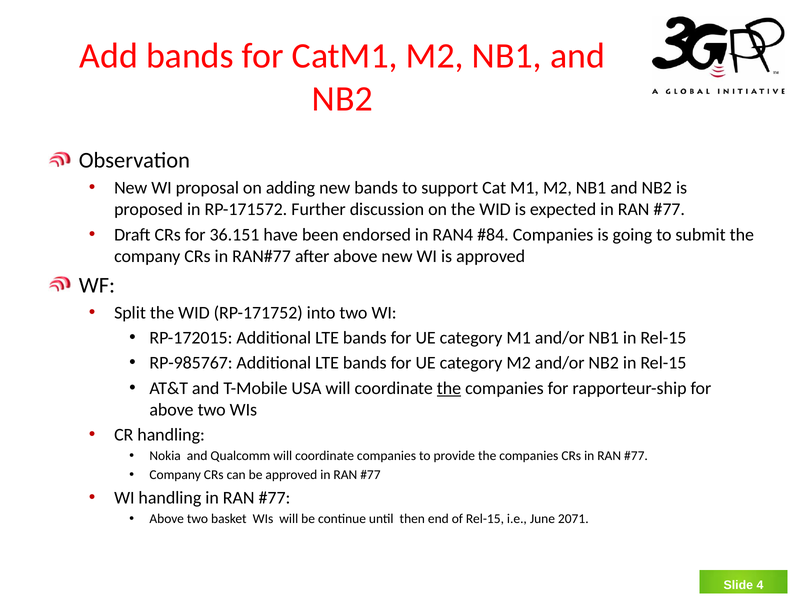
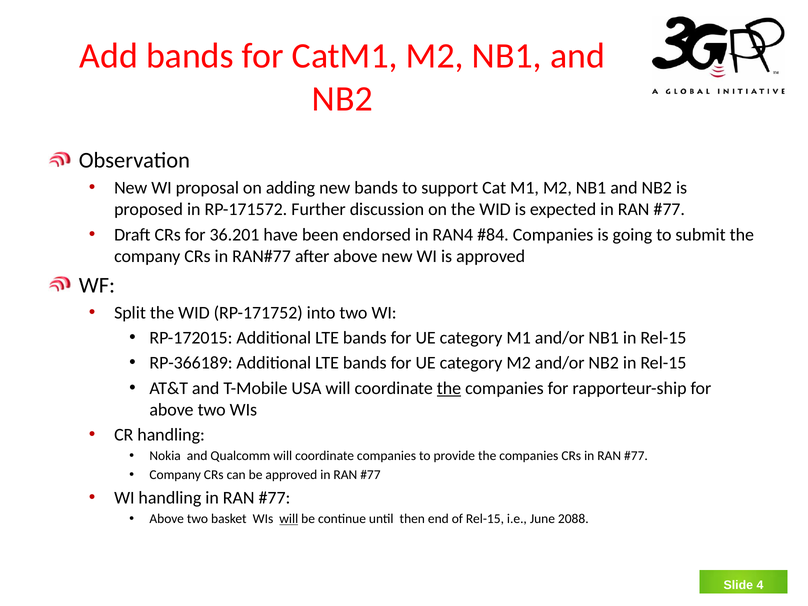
36.151: 36.151 -> 36.201
RP-985767: RP-985767 -> RP-366189
will at (289, 519) underline: none -> present
2071: 2071 -> 2088
